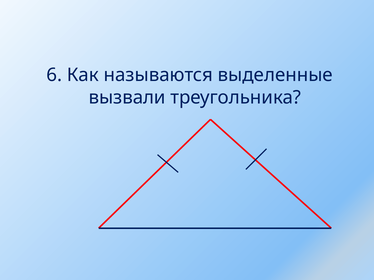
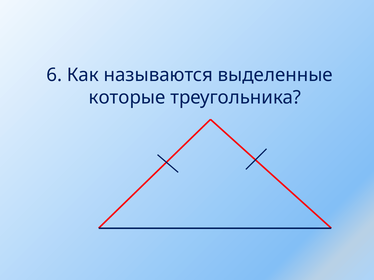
вызвали: вызвали -> которые
